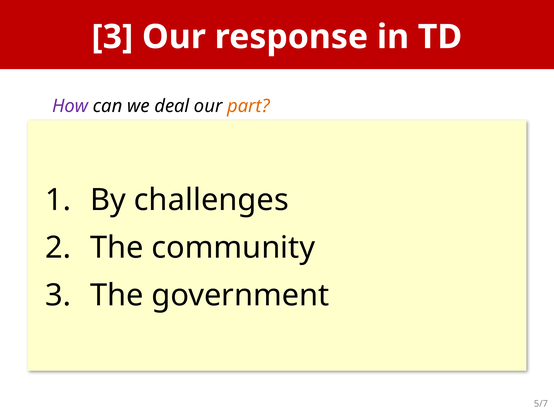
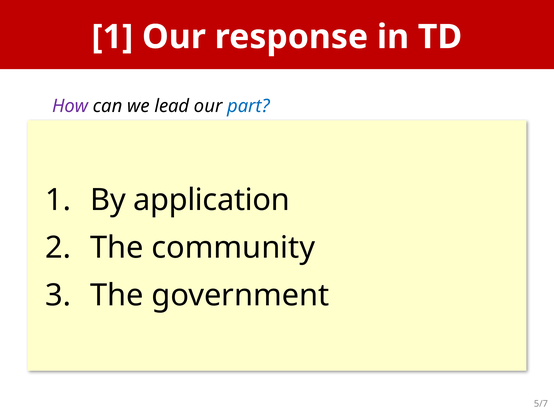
3 at (112, 37): 3 -> 1
deal: deal -> lead
part colour: orange -> blue
challenges: challenges -> application
